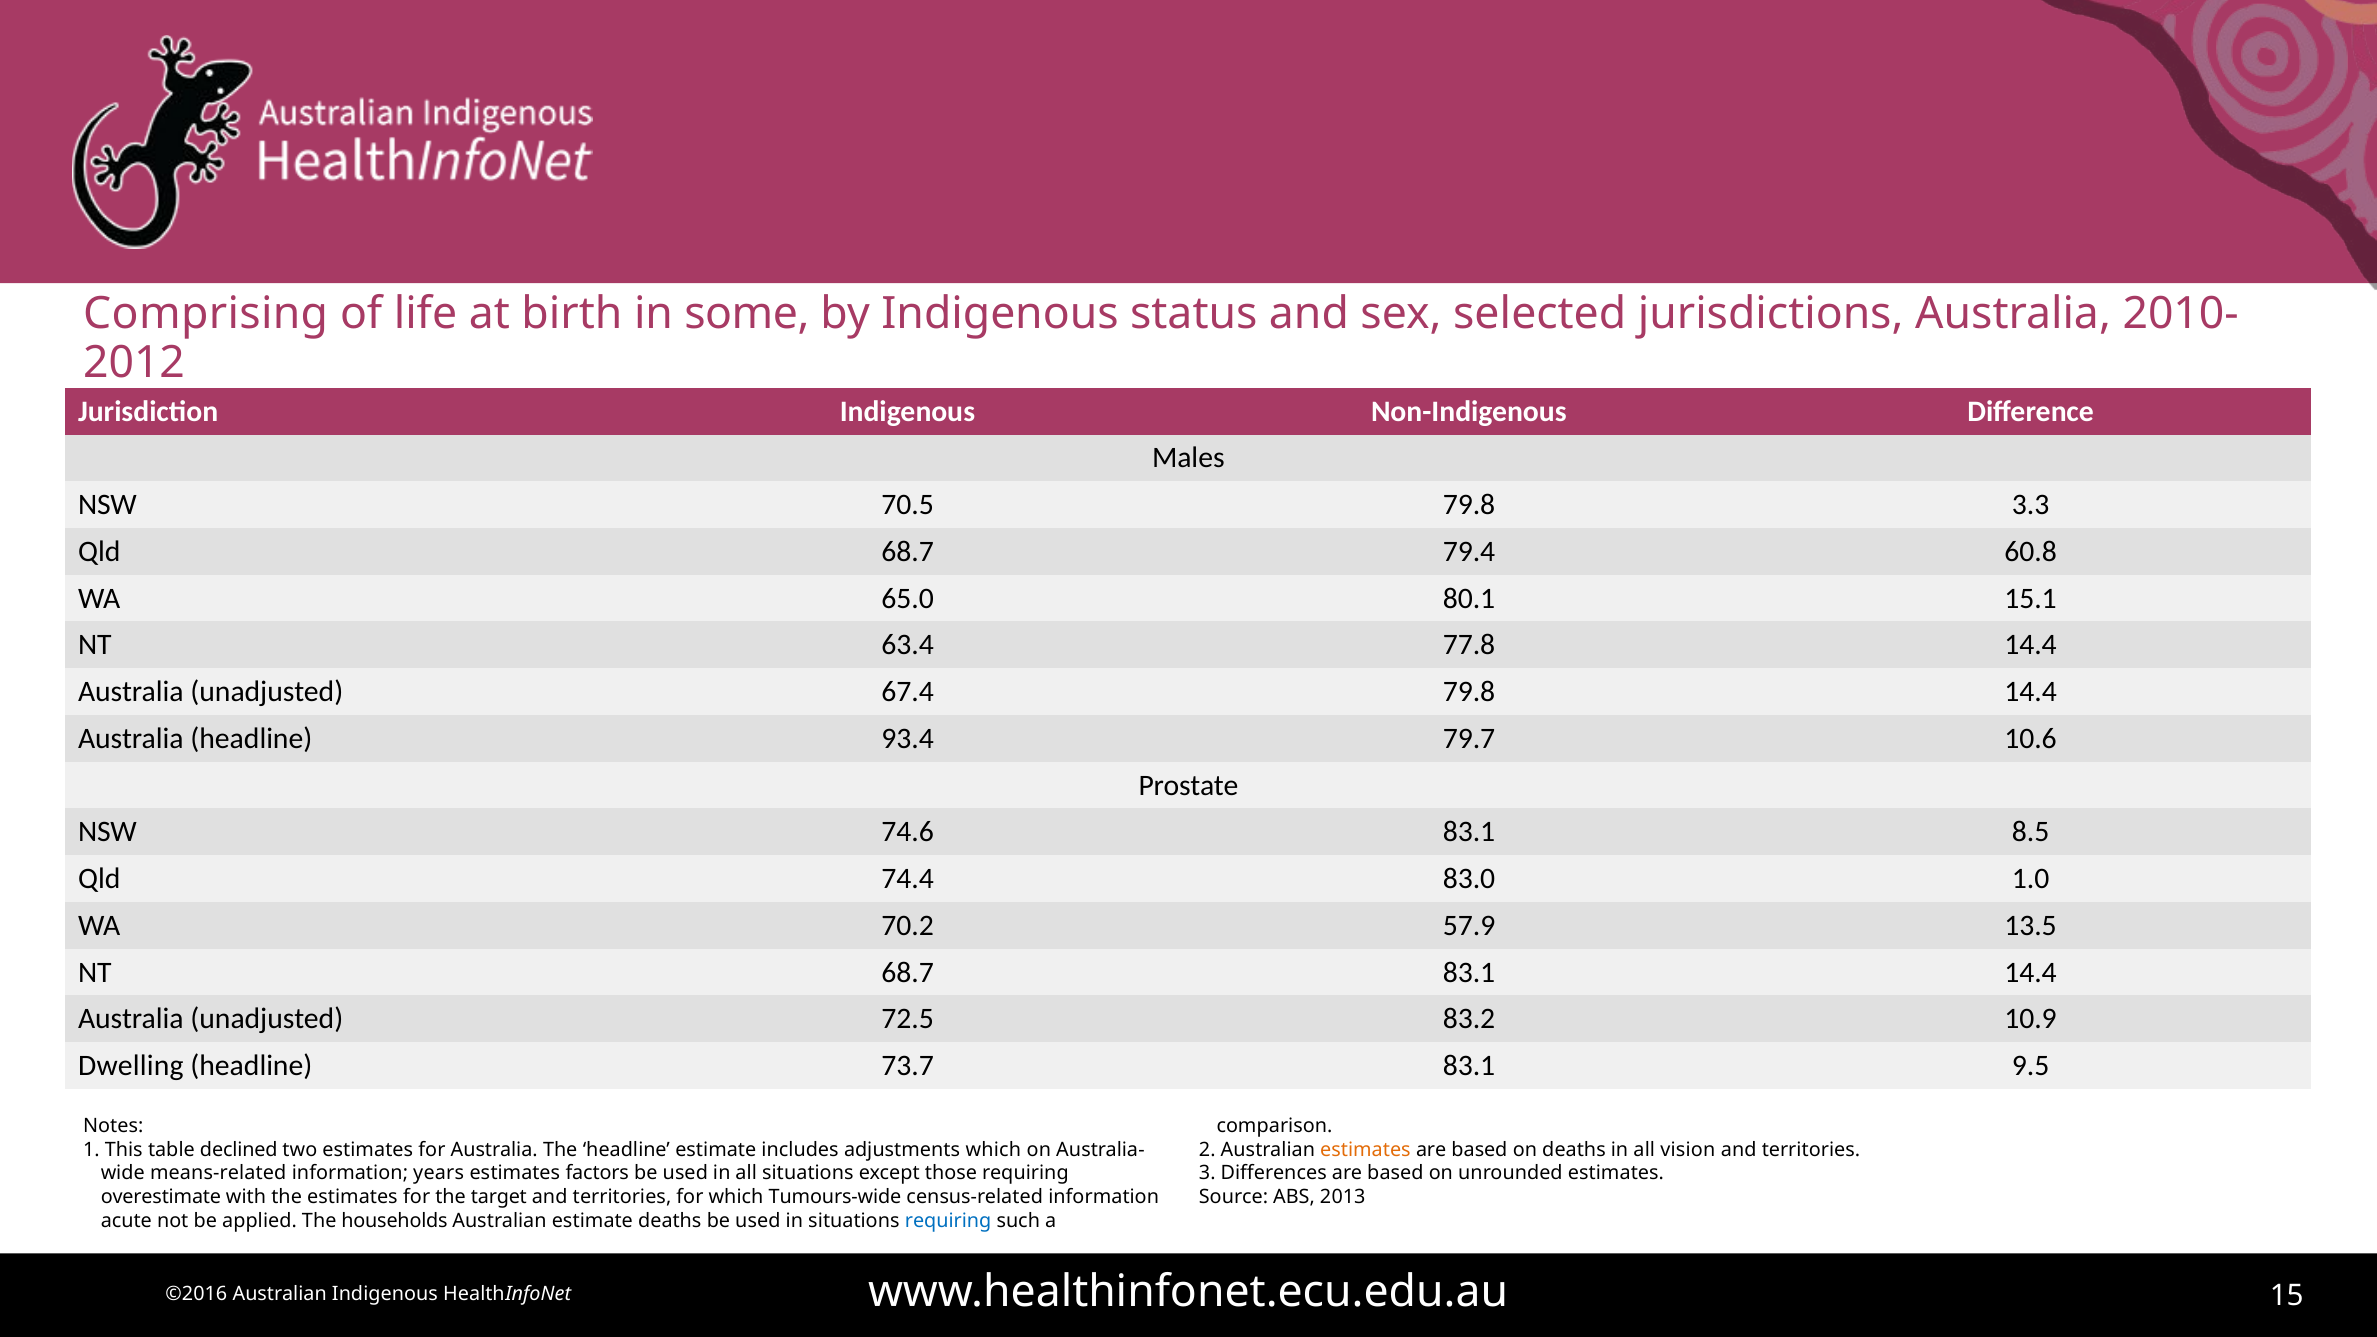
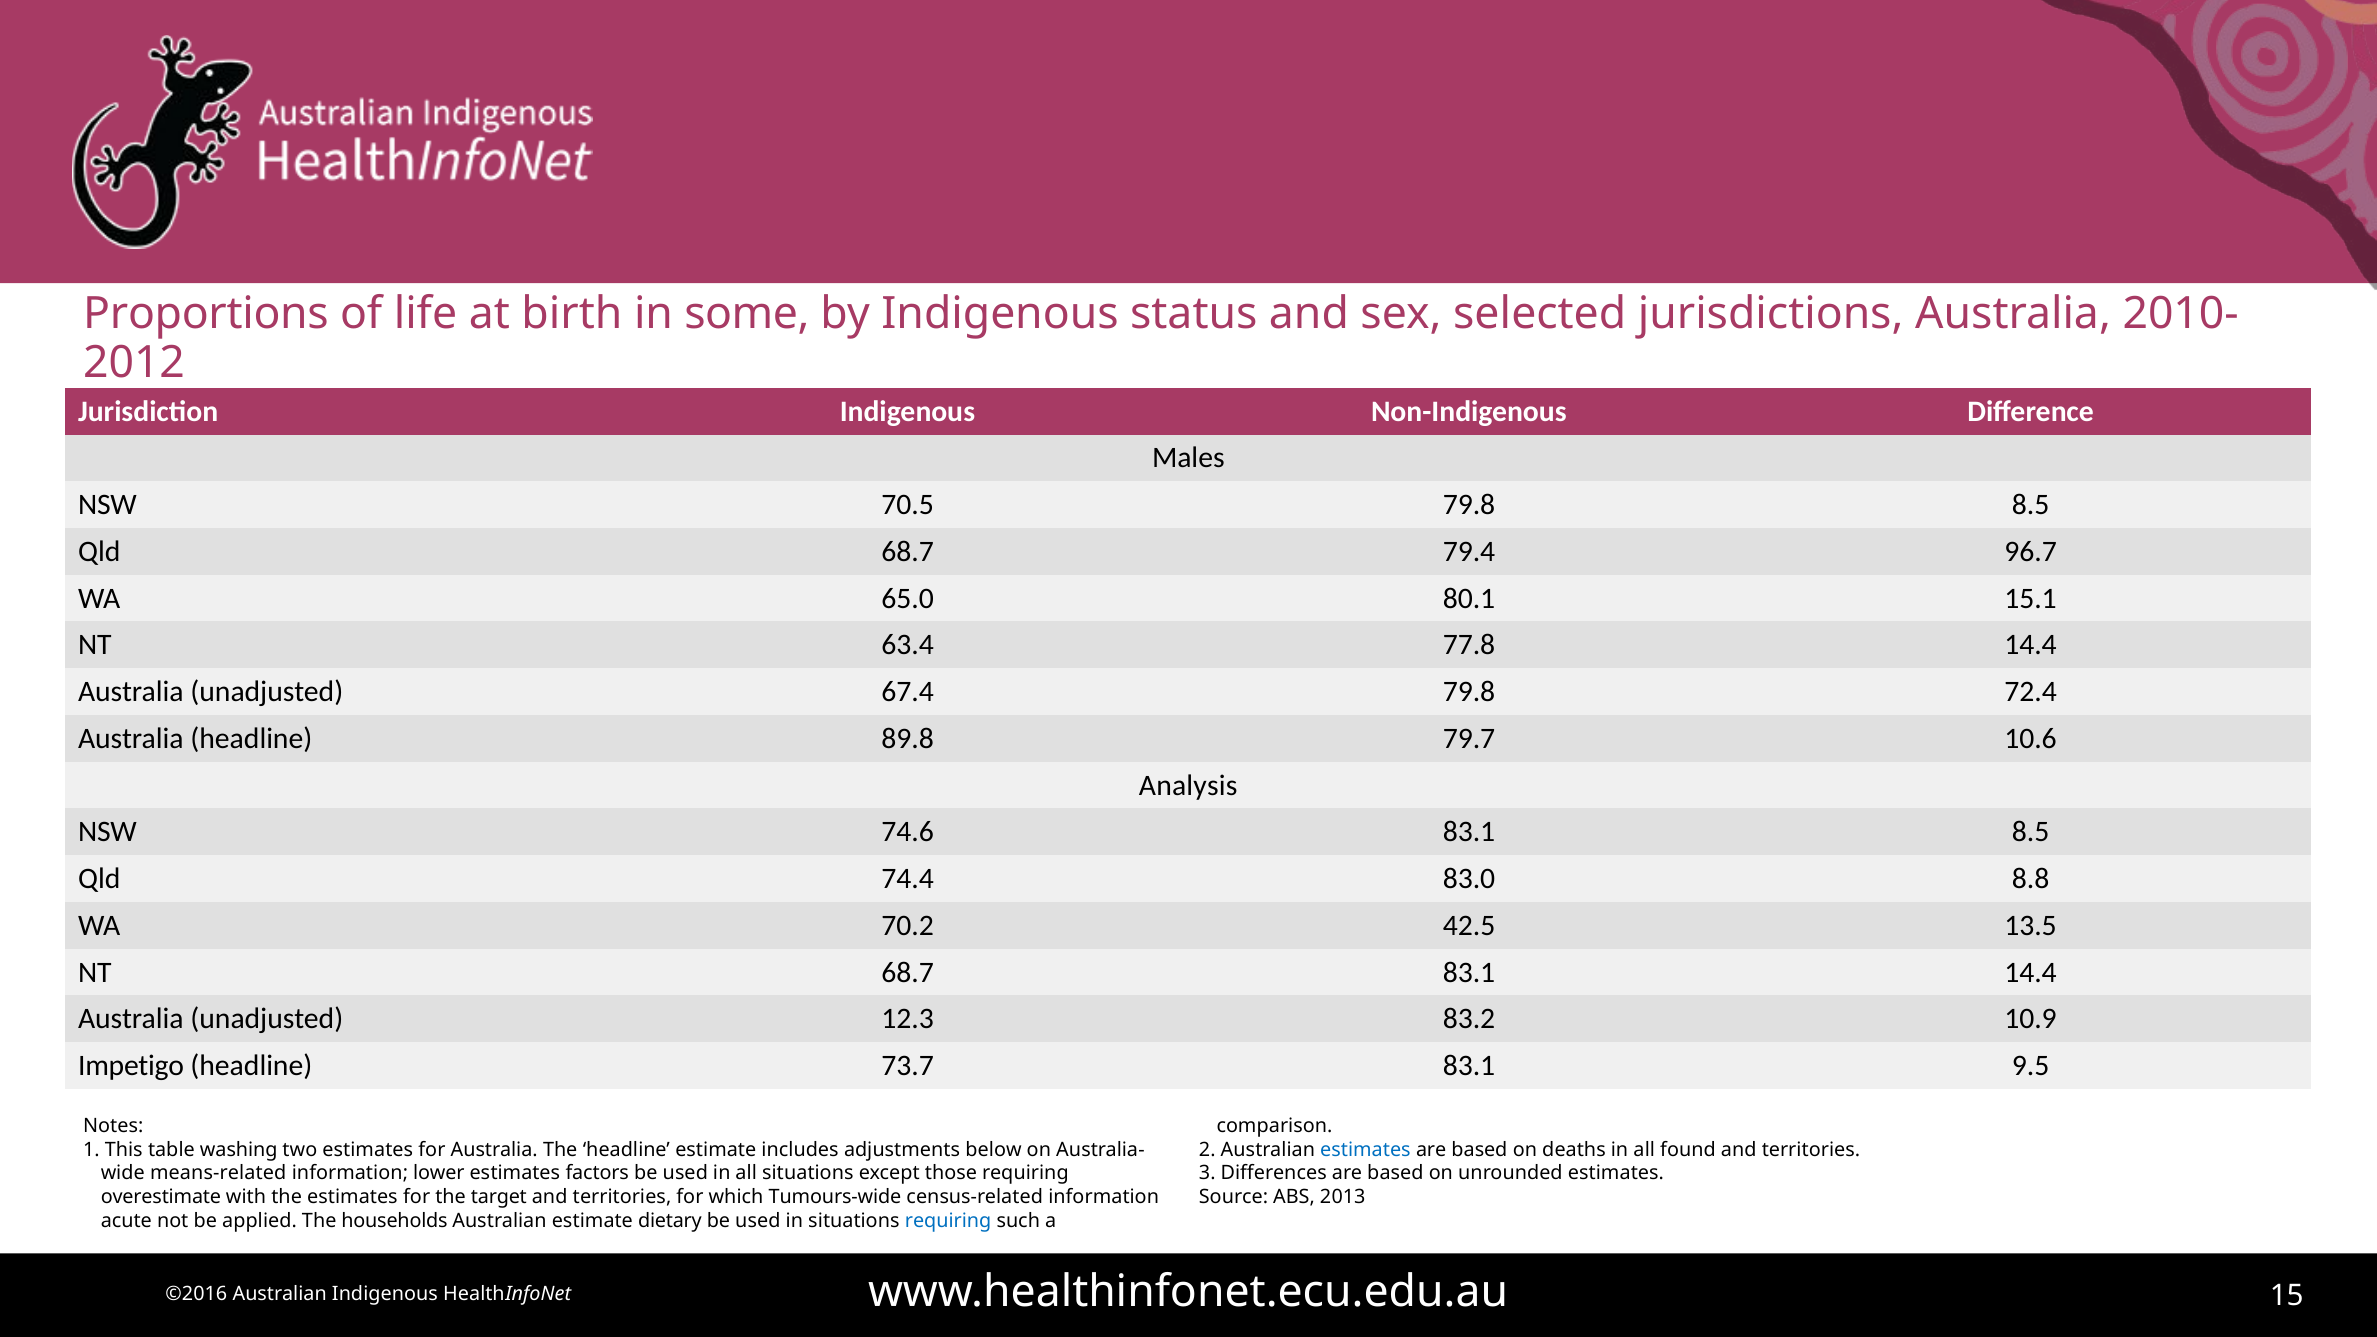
Comprising: Comprising -> Proportions
79.8 3.3: 3.3 -> 8.5
60.8: 60.8 -> 96.7
79.8 14.4: 14.4 -> 72.4
93.4: 93.4 -> 89.8
Prostate: Prostate -> Analysis
1.0: 1.0 -> 8.8
57.9: 57.9 -> 42.5
72.5: 72.5 -> 12.3
Dwelling: Dwelling -> Impetigo
declined: declined -> washing
adjustments which: which -> below
estimates at (1365, 1150) colour: orange -> blue
vision: vision -> found
years: years -> lower
estimate deaths: deaths -> dietary
